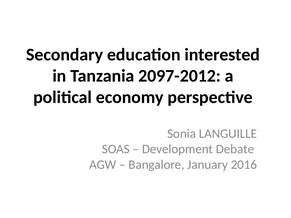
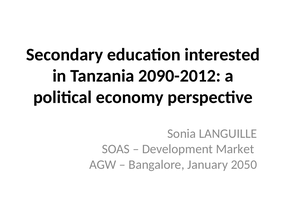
2097-2012: 2097-2012 -> 2090-2012
Debate: Debate -> Market
2016: 2016 -> 2050
